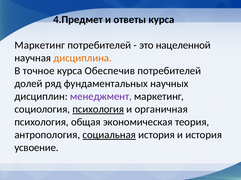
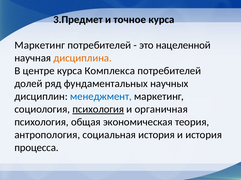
4.Предмет: 4.Предмет -> 3.Предмет
ответы: ответы -> точное
точное: точное -> центре
Обеспечив: Обеспечив -> Комплекса
менеджмент colour: purple -> blue
социальная underline: present -> none
усвоение: усвоение -> процесса
